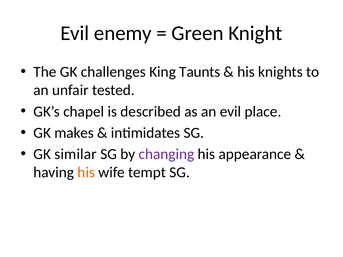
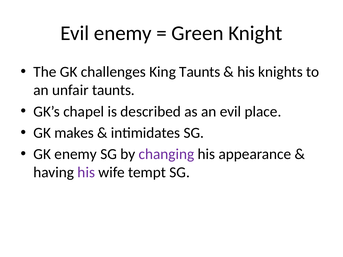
unfair tested: tested -> taunts
GK similar: similar -> enemy
his at (86, 173) colour: orange -> purple
